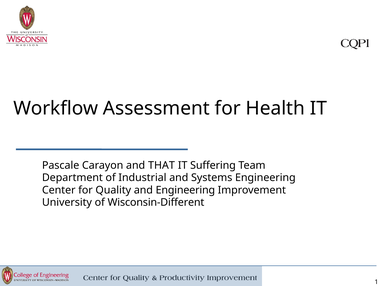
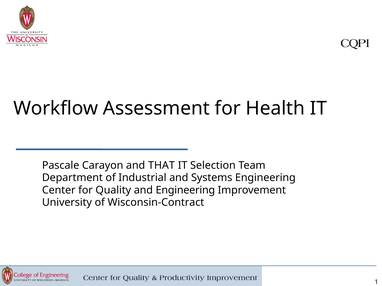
Suffering: Suffering -> Selection
Wisconsin-Different: Wisconsin-Different -> Wisconsin-Contract
